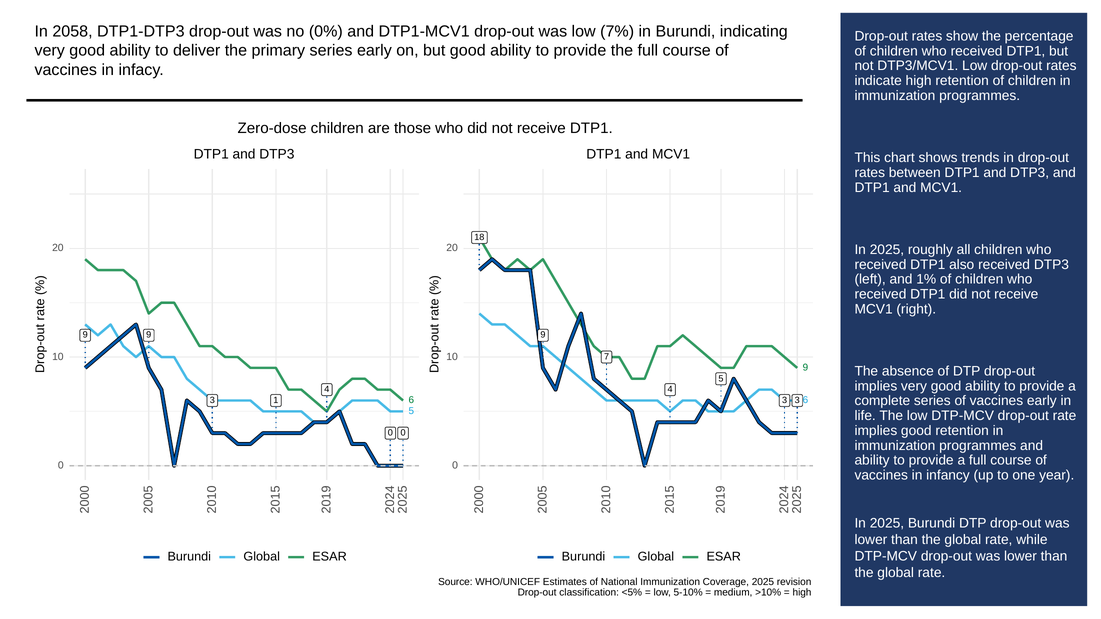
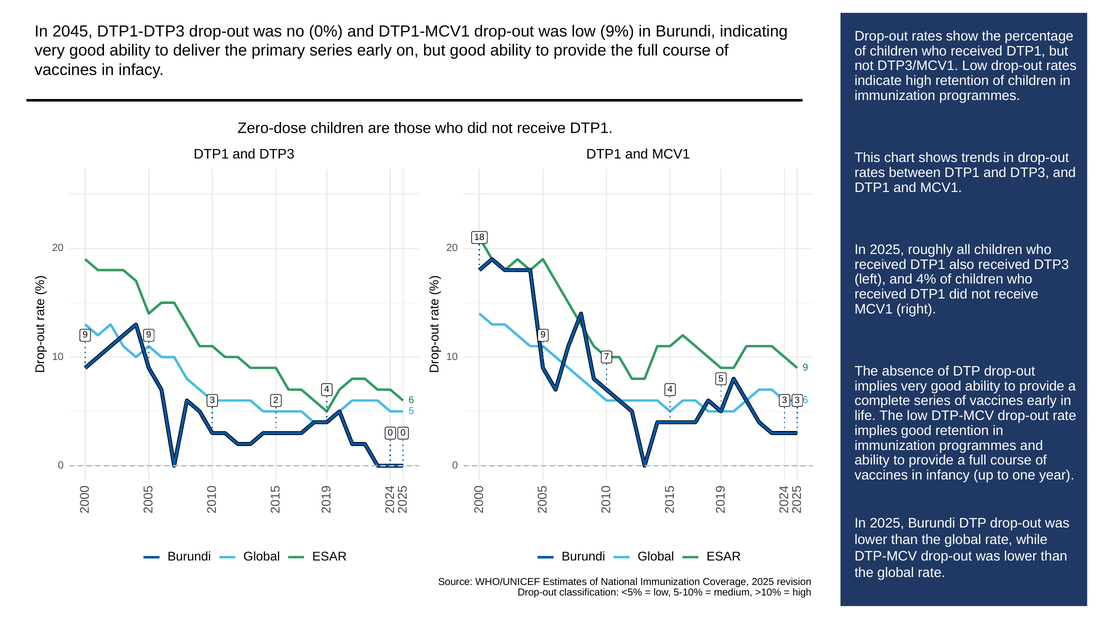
2058: 2058 -> 2045
7%: 7% -> 9%
1%: 1% -> 4%
3 1: 1 -> 2
